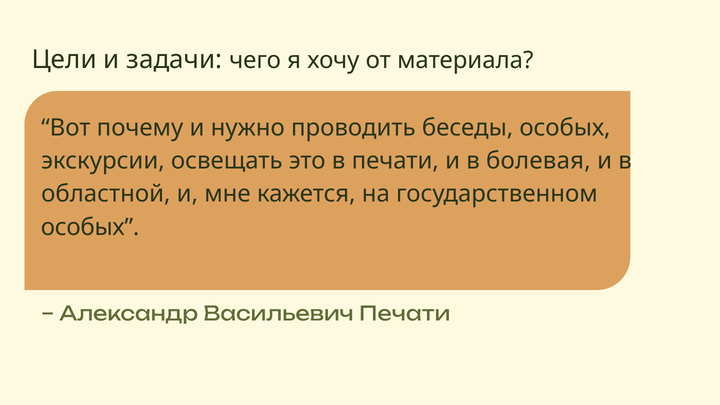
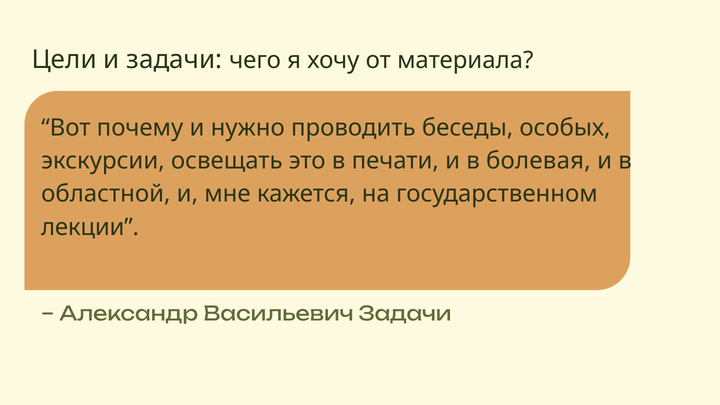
особых at (90, 227): особых -> лекции
Васильевич Печати: Печати -> Задачи
